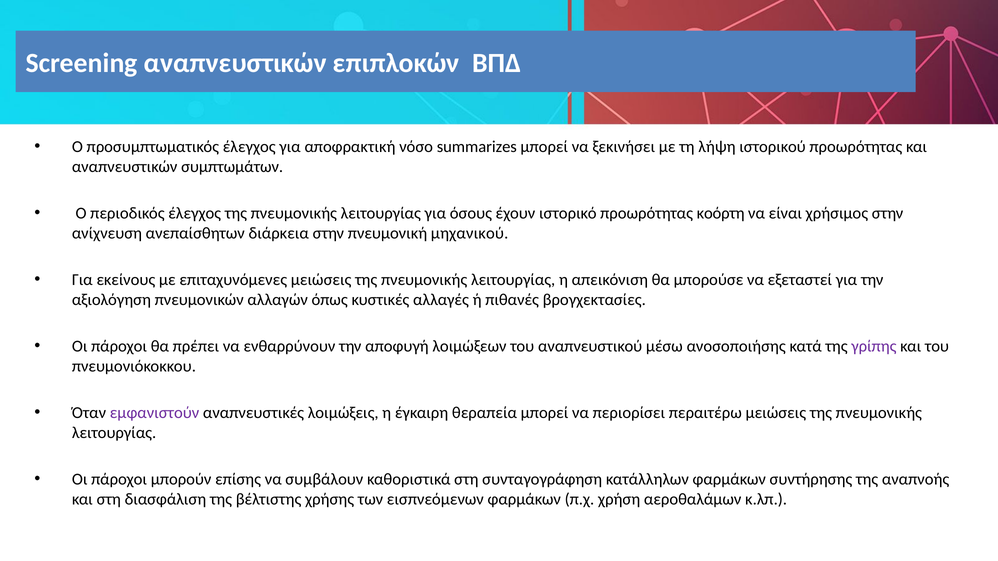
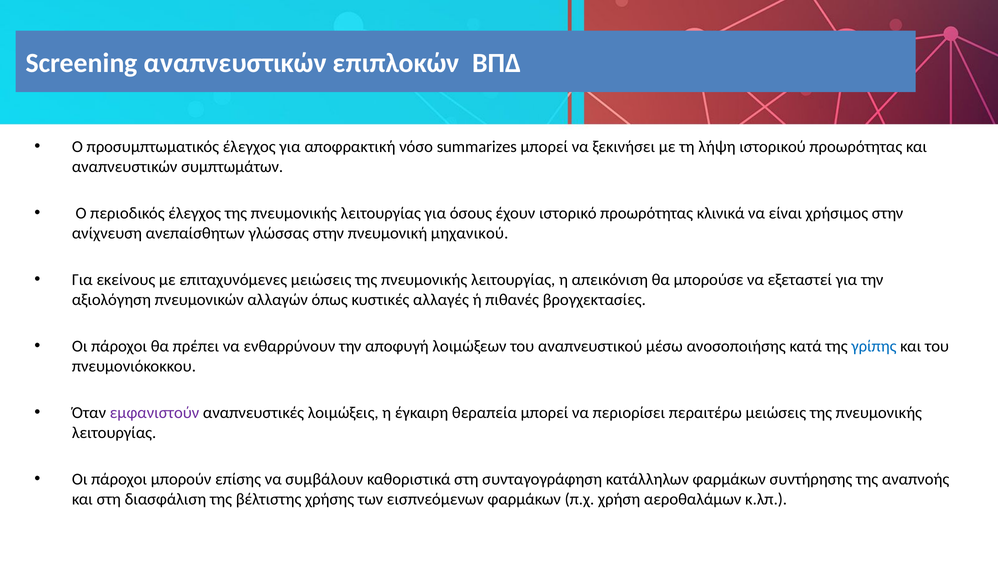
κοόρτη: κοόρτη -> κλινικά
διάρκεια: διάρκεια -> γλώσσας
γρίπης colour: purple -> blue
